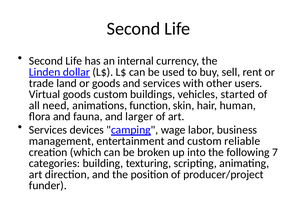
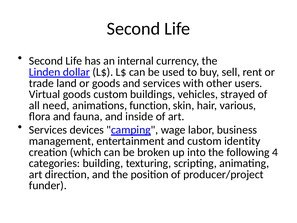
started: started -> strayed
human: human -> various
larger: larger -> inside
reliable: reliable -> identity
7: 7 -> 4
